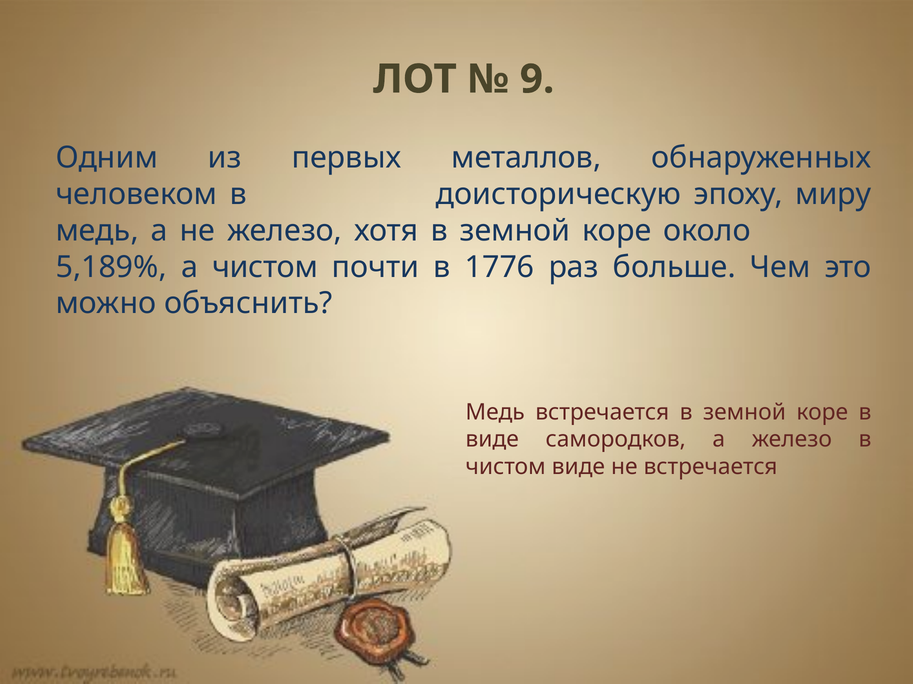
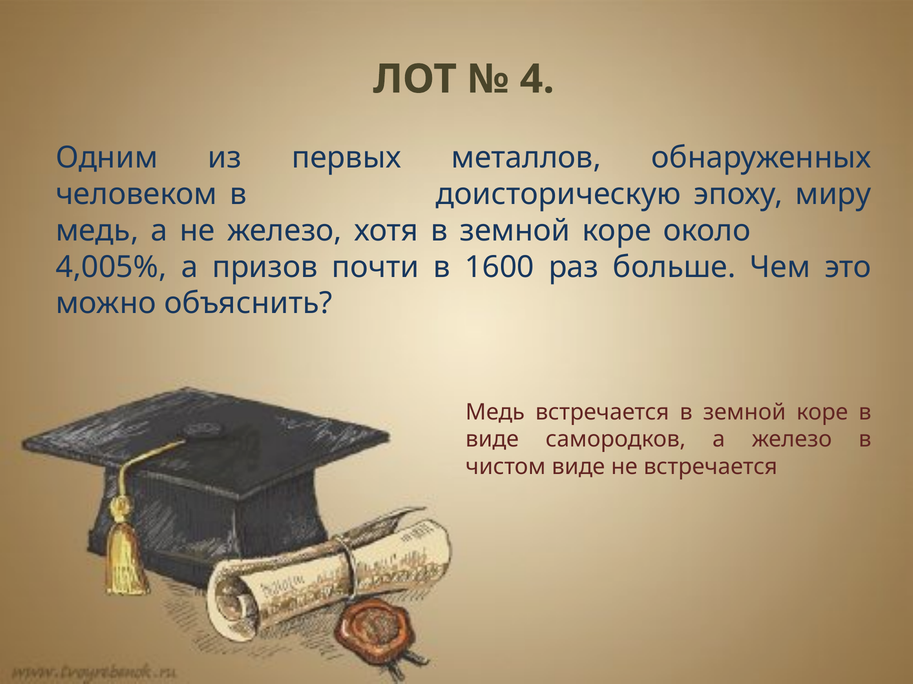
9: 9 -> 4
5,189%: 5,189% -> 4,005%
а чистом: чистом -> призов
1776: 1776 -> 1600
